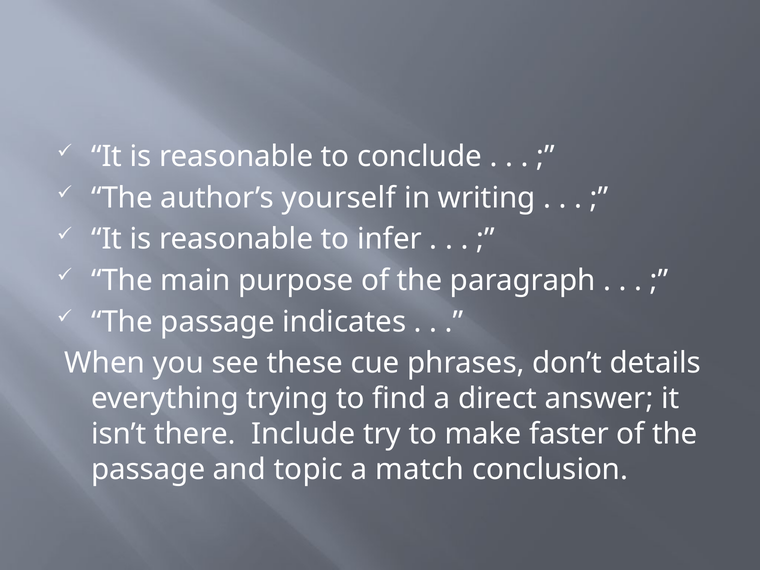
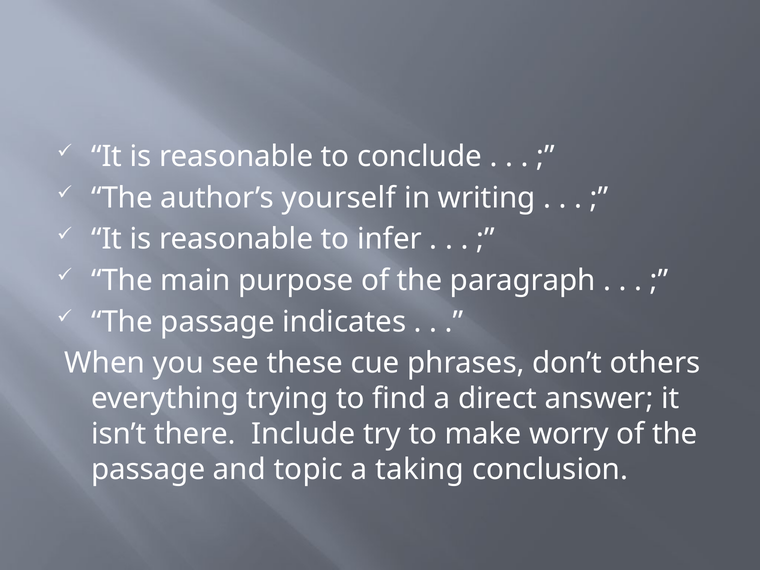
details: details -> others
faster: faster -> worry
match: match -> taking
